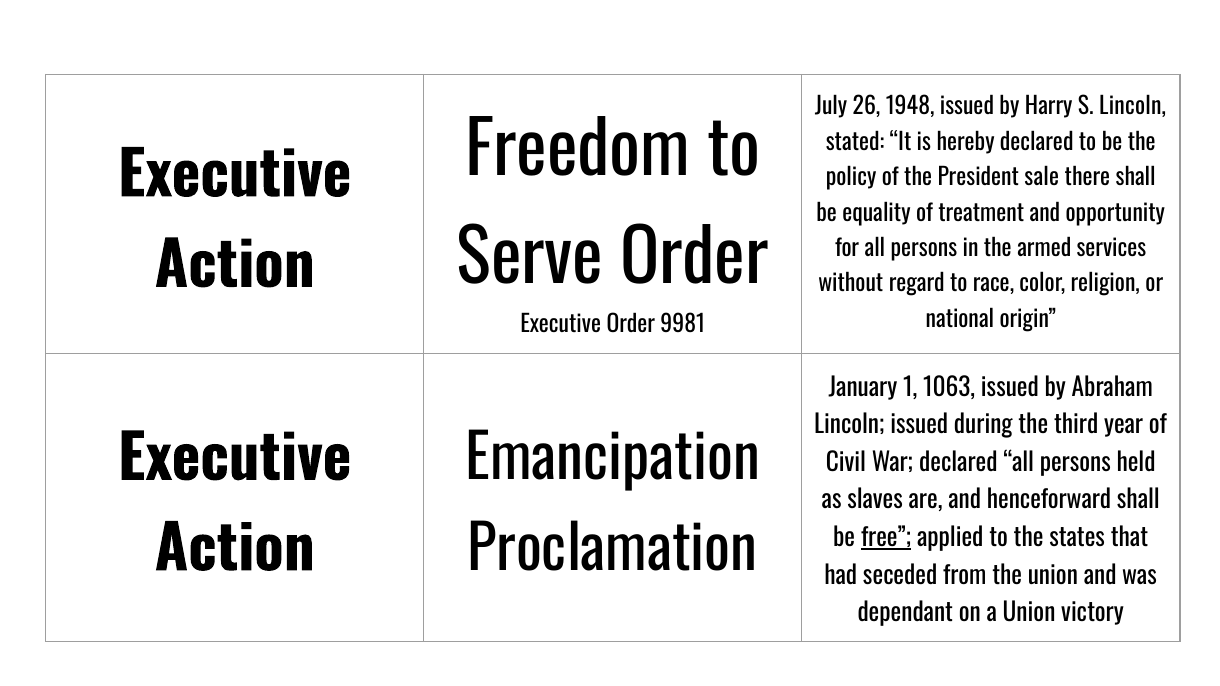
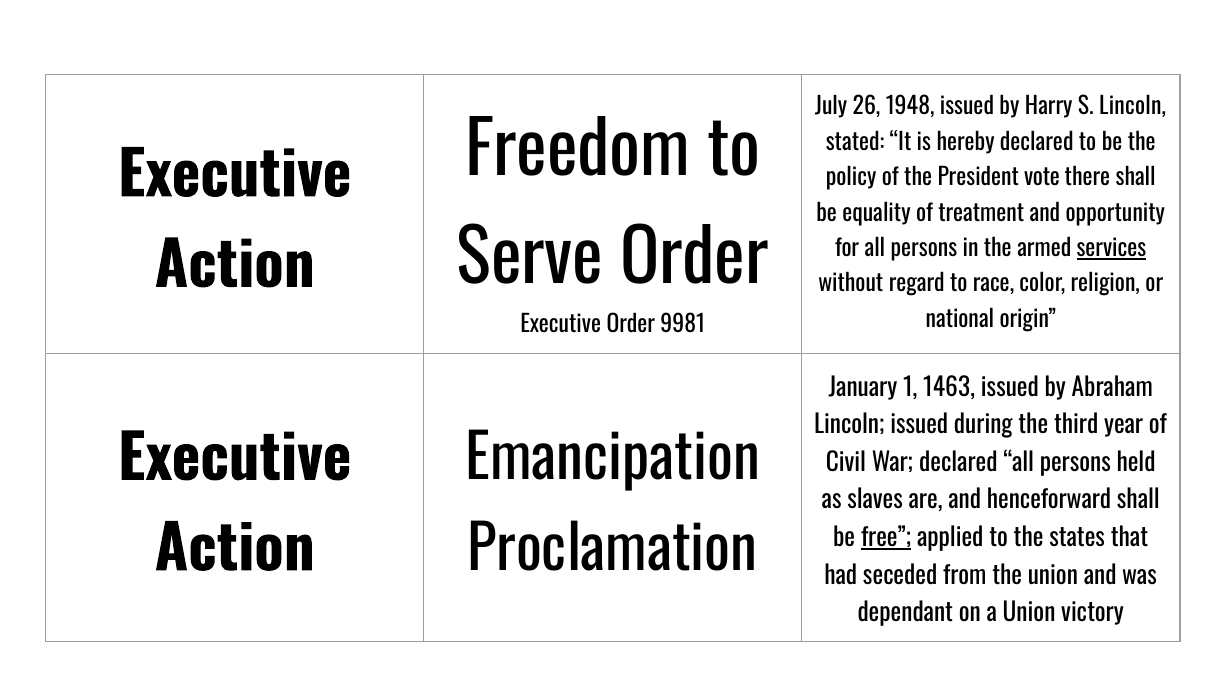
sale: sale -> vote
services underline: none -> present
1063: 1063 -> 1463
